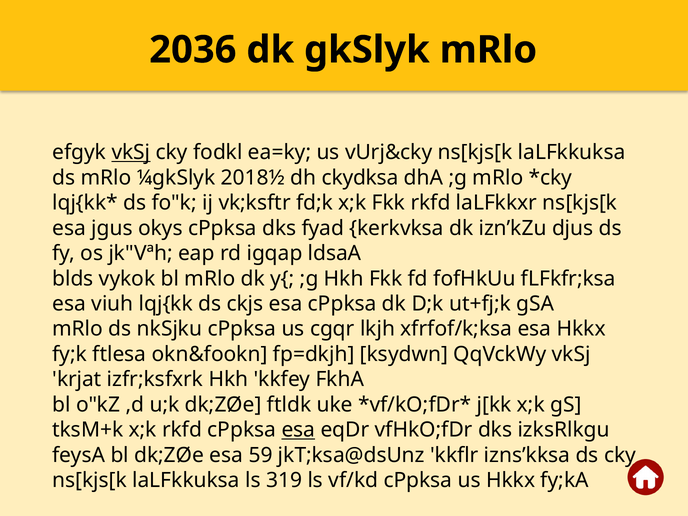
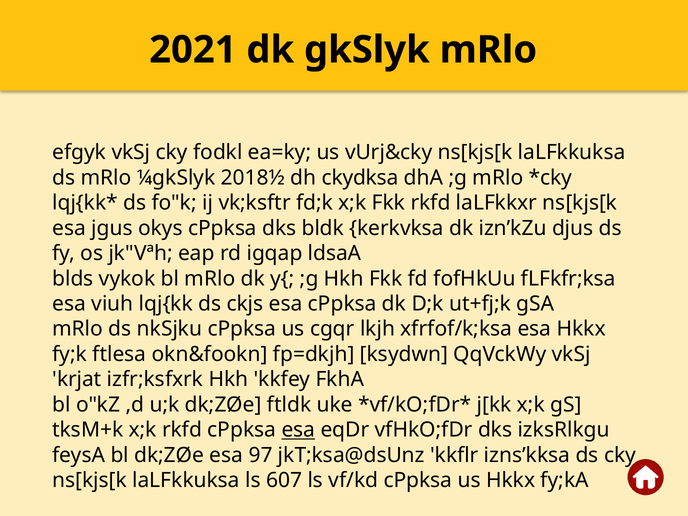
2036: 2036 -> 2021
vkSj at (131, 153) underline: present -> none
fyad: fyad -> bldk
59: 59 -> 97
319: 319 -> 607
